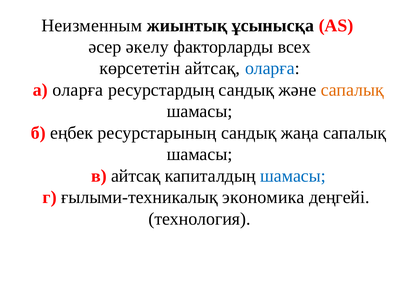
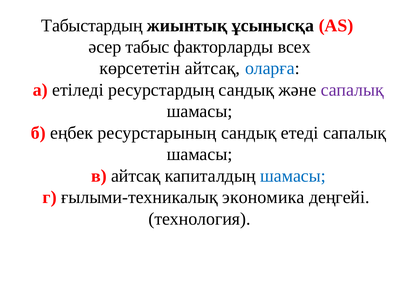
Неизменным: Неизменным -> Табыстардың
әкелу: әкелу -> табыс
а оларға: оларға -> етіледі
сапалық at (352, 90) colour: orange -> purple
жаңа: жаңа -> етеді
